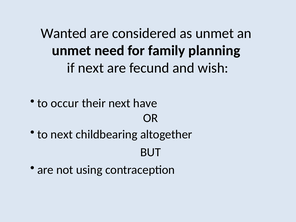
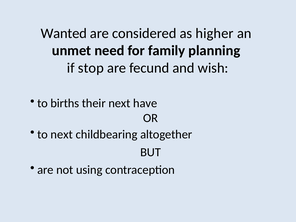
as unmet: unmet -> higher
if next: next -> stop
occur: occur -> births
